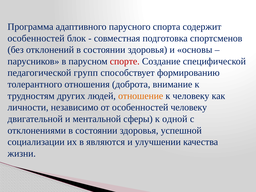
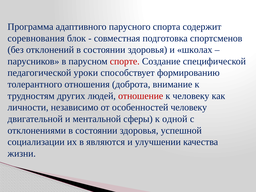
особенностей at (36, 38): особенностей -> соревнования
основы: основы -> школах
групп: групп -> уроки
отношение colour: orange -> red
